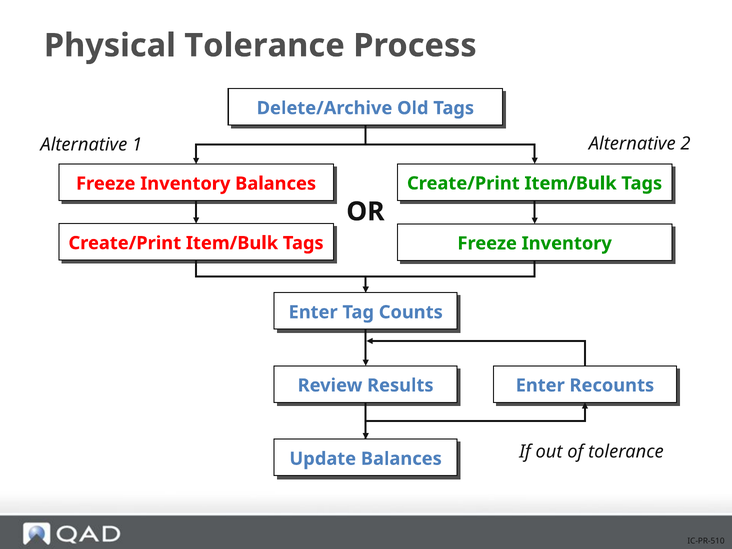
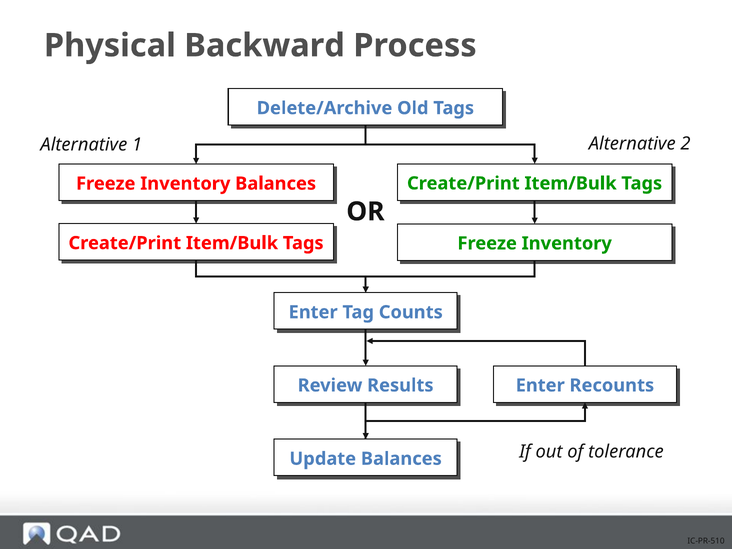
Physical Tolerance: Tolerance -> Backward
